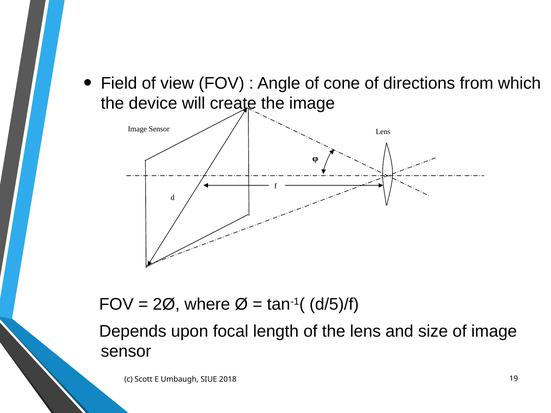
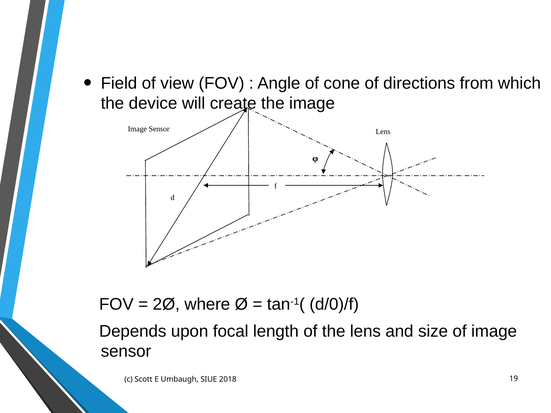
d/5)/f: d/5)/f -> d/0)/f
